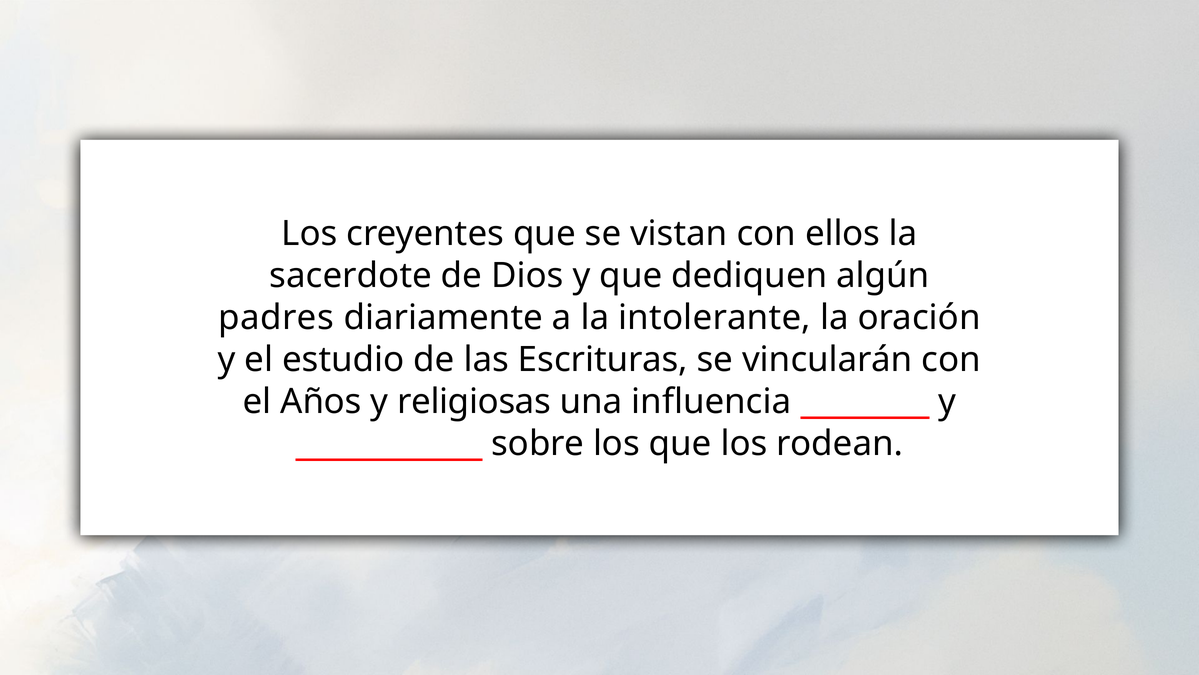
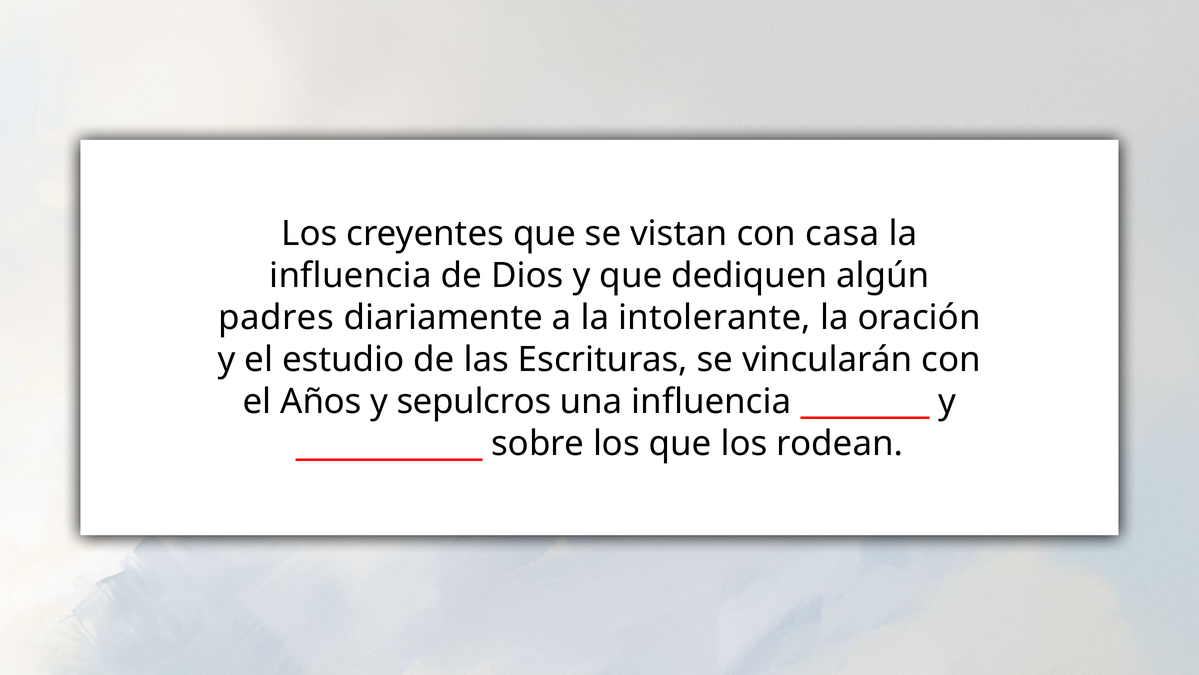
ellos: ellos -> casa
sacerdote at (351, 275): sacerdote -> influencia
religiosas: religiosas -> sepulcros
